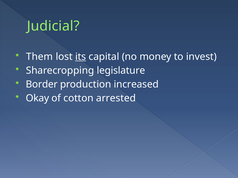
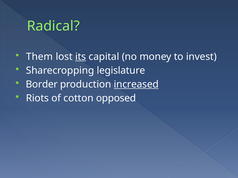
Judicial: Judicial -> Radical
increased underline: none -> present
Okay: Okay -> Riots
arrested: arrested -> opposed
